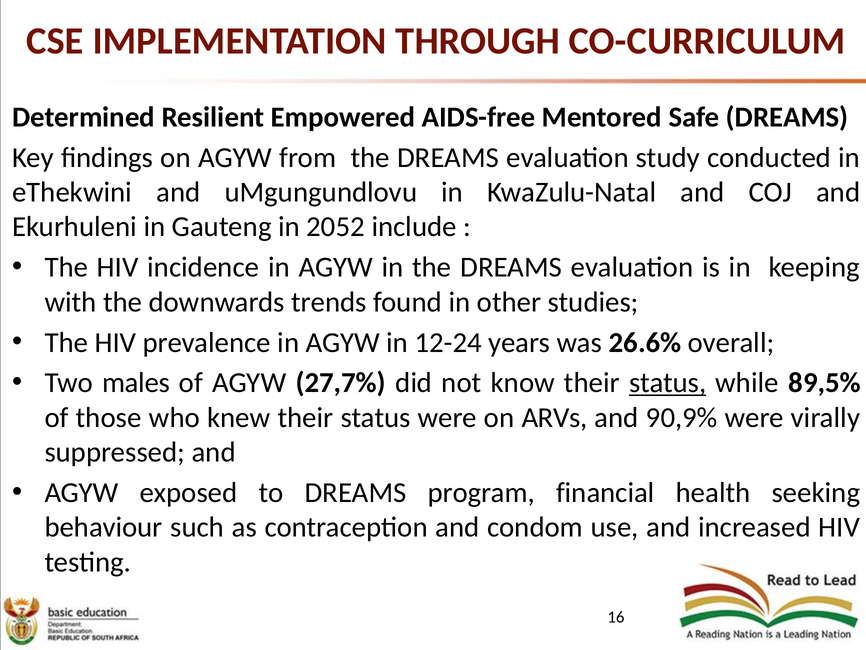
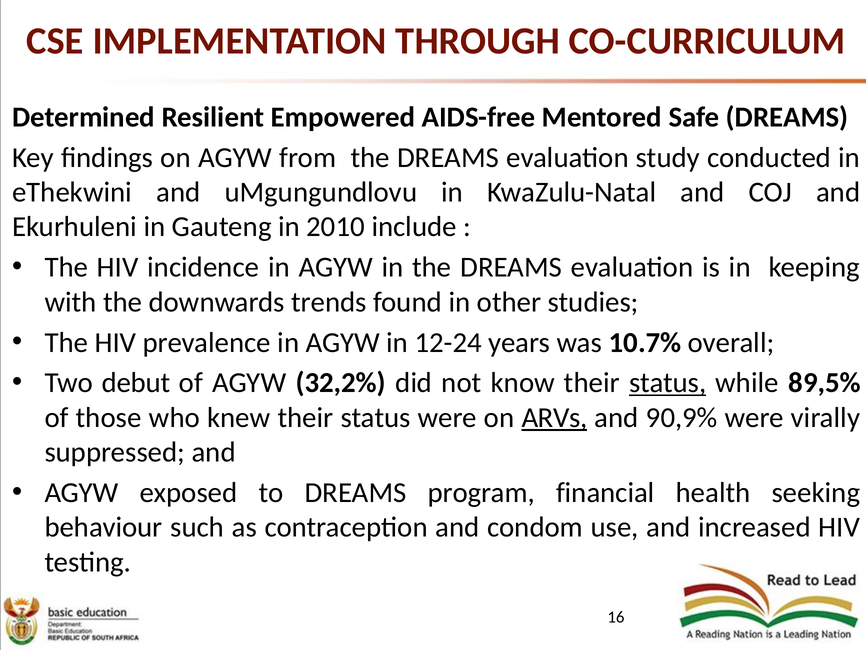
2052: 2052 -> 2010
26.6%: 26.6% -> 10.7%
males: males -> debut
27,7%: 27,7% -> 32,2%
ARVs underline: none -> present
